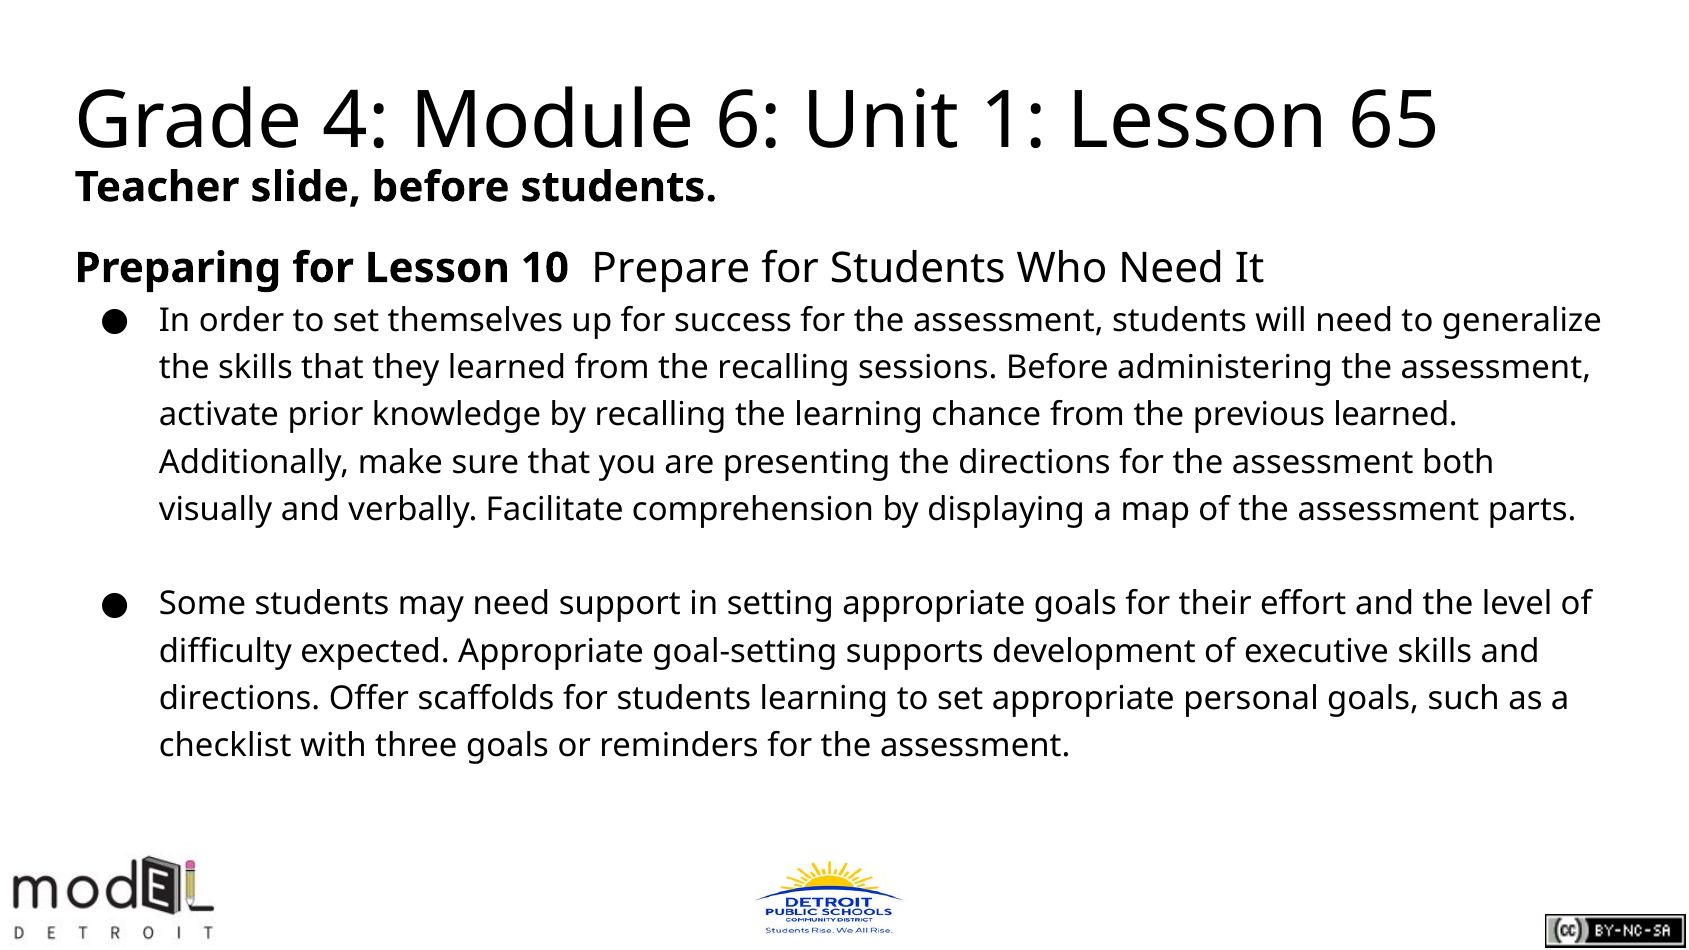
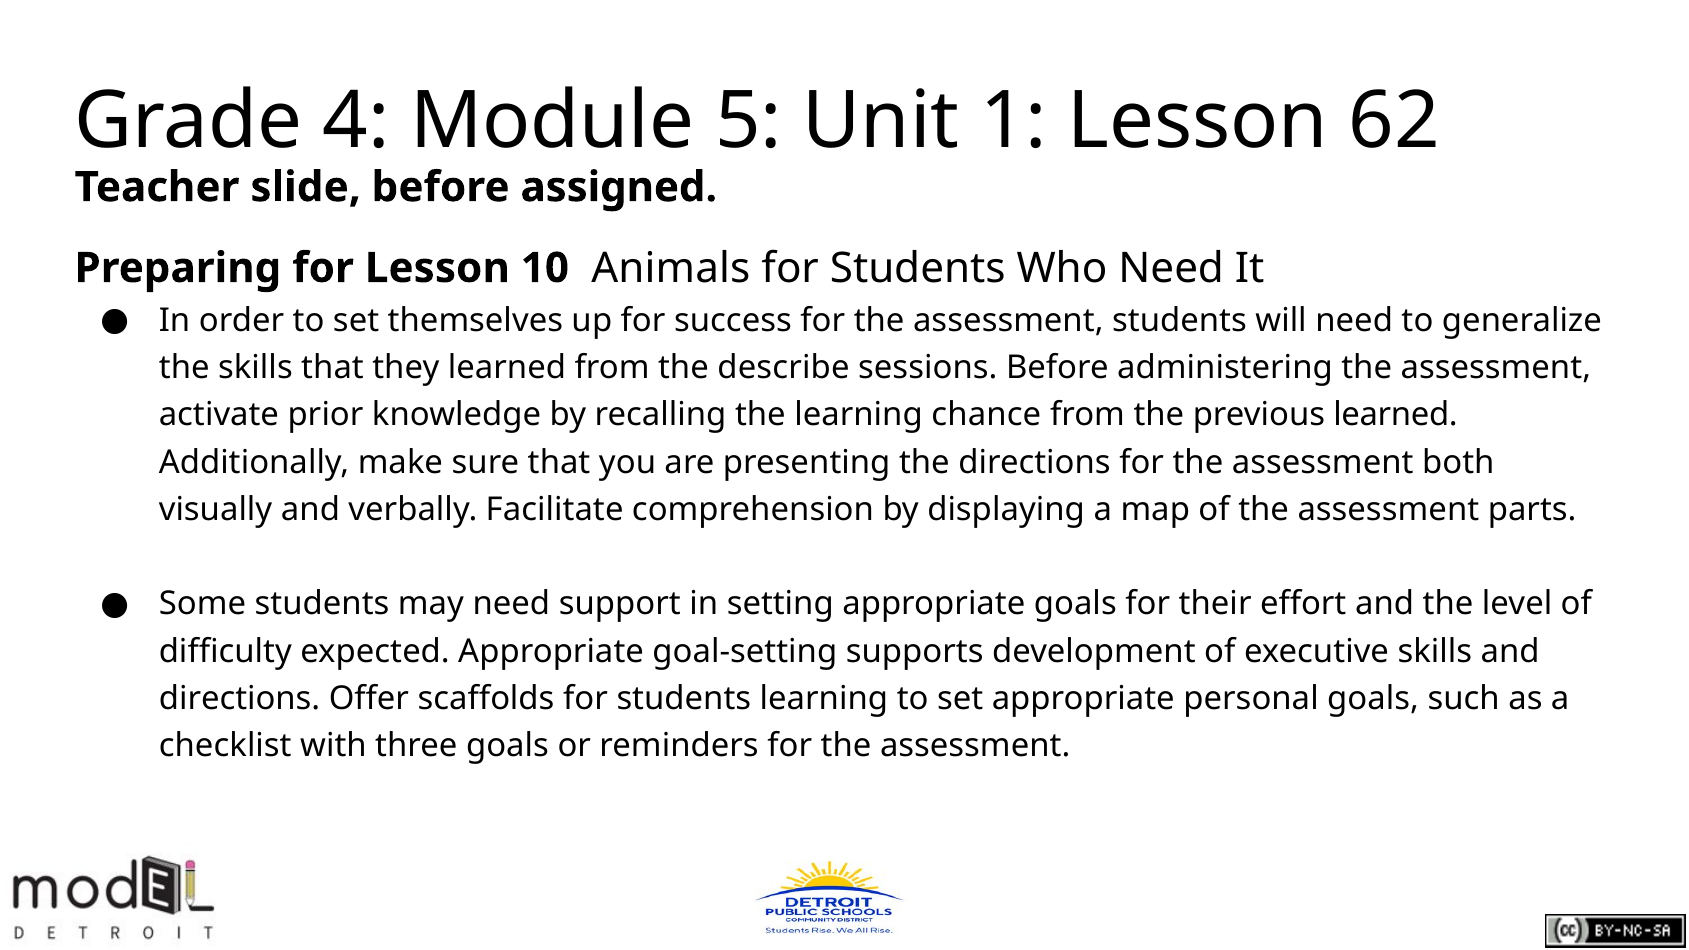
6: 6 -> 5
65: 65 -> 62
before students: students -> assigned
Prepare: Prepare -> Animals
the recalling: recalling -> describe
